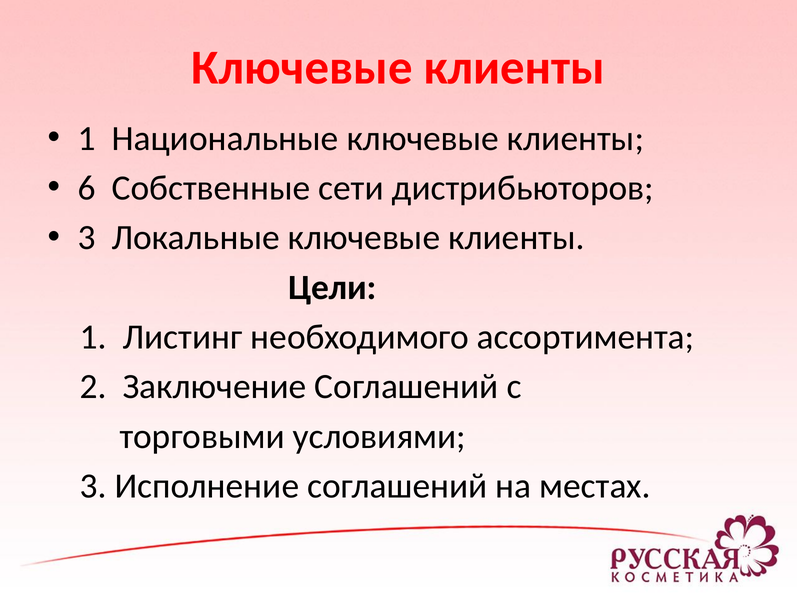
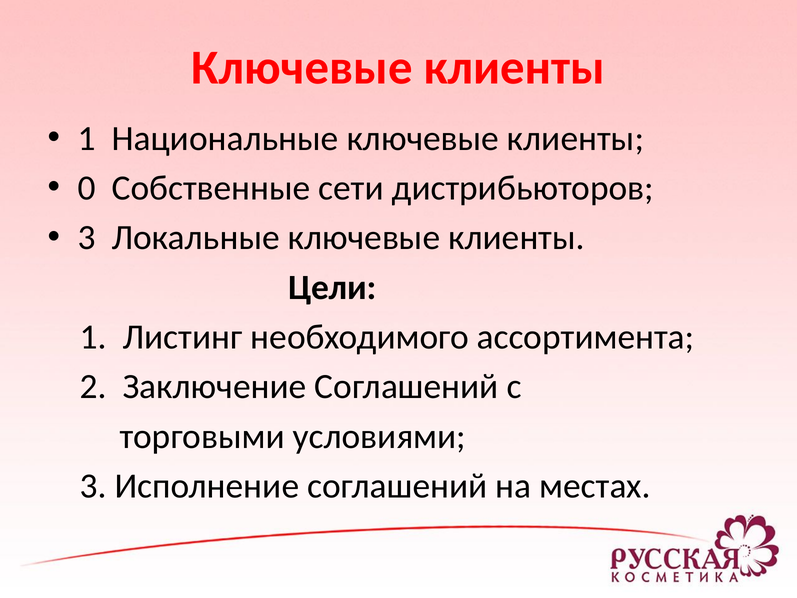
6: 6 -> 0
